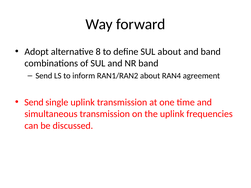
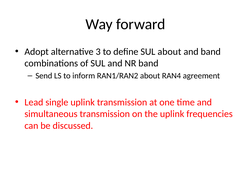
8: 8 -> 3
Send at (34, 102): Send -> Lead
